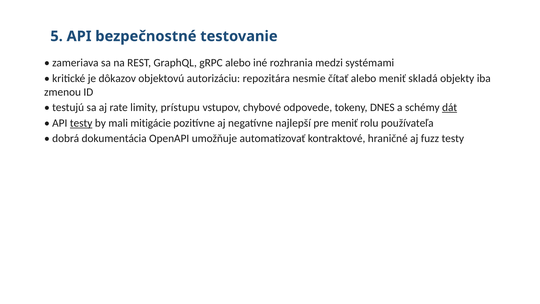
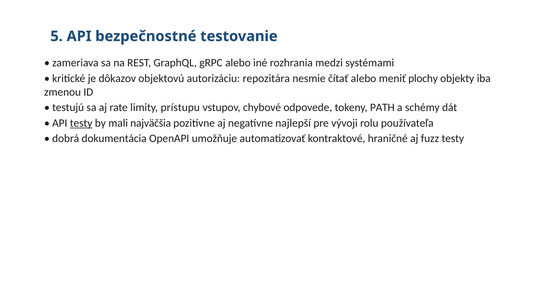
skladá: skladá -> plochy
DNES: DNES -> PATH
dát underline: present -> none
mitigácie: mitigácie -> najväčšia
pre meniť: meniť -> vývoji
